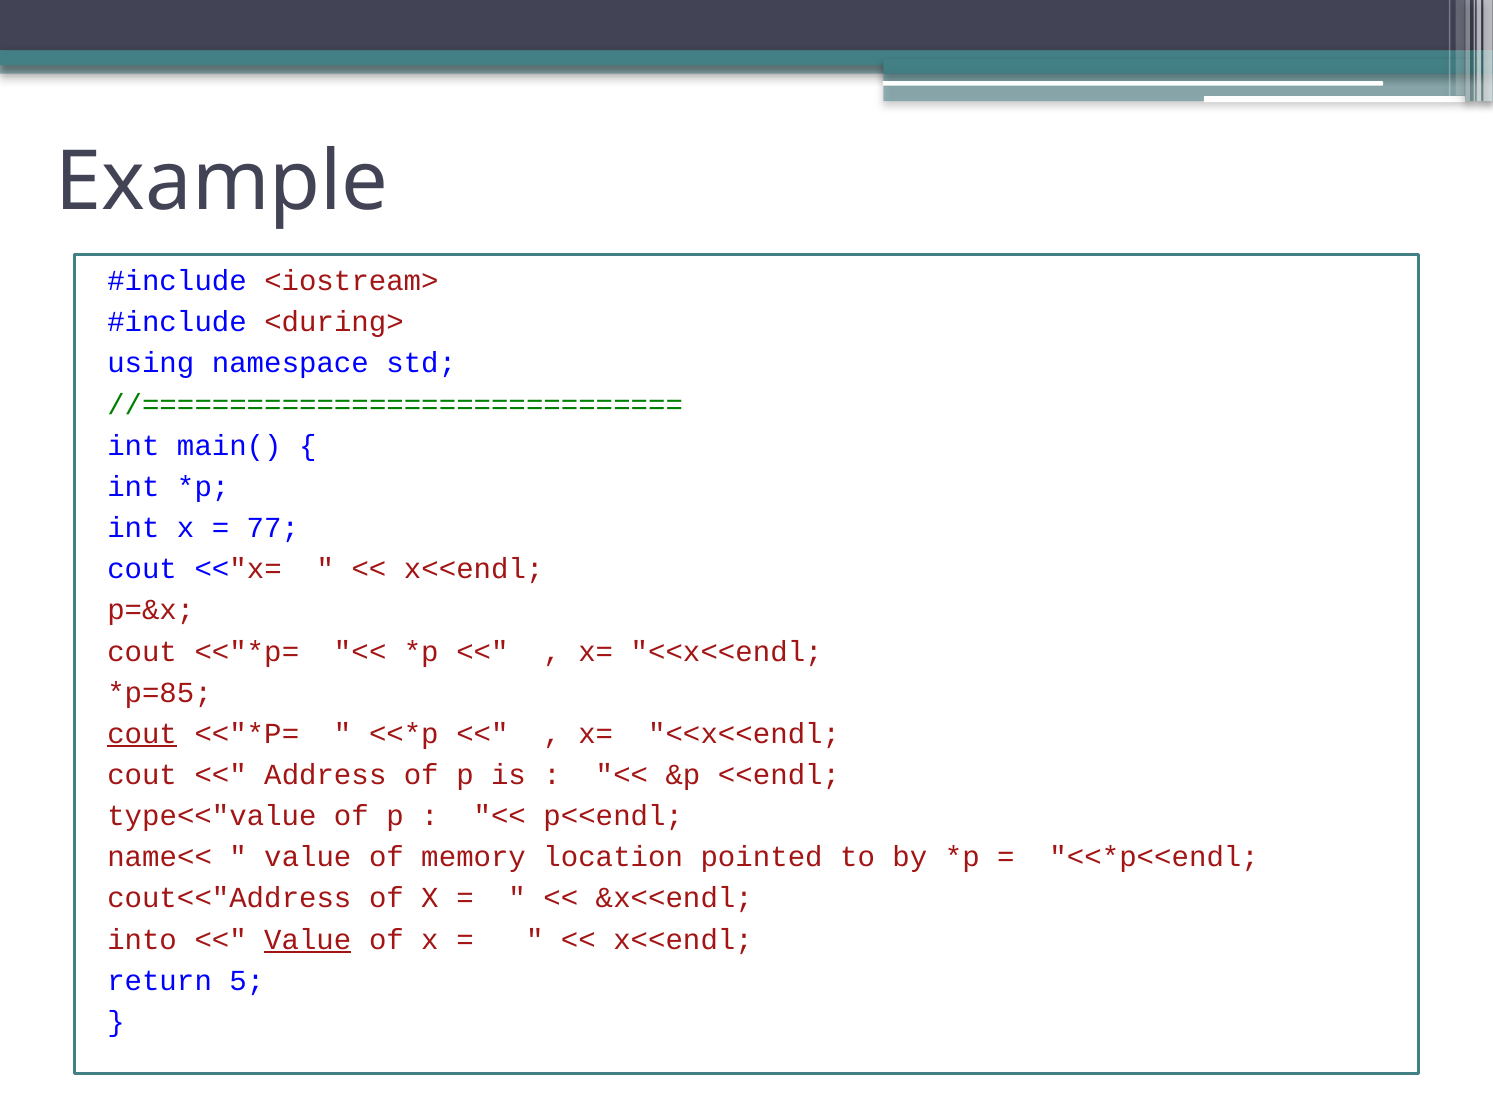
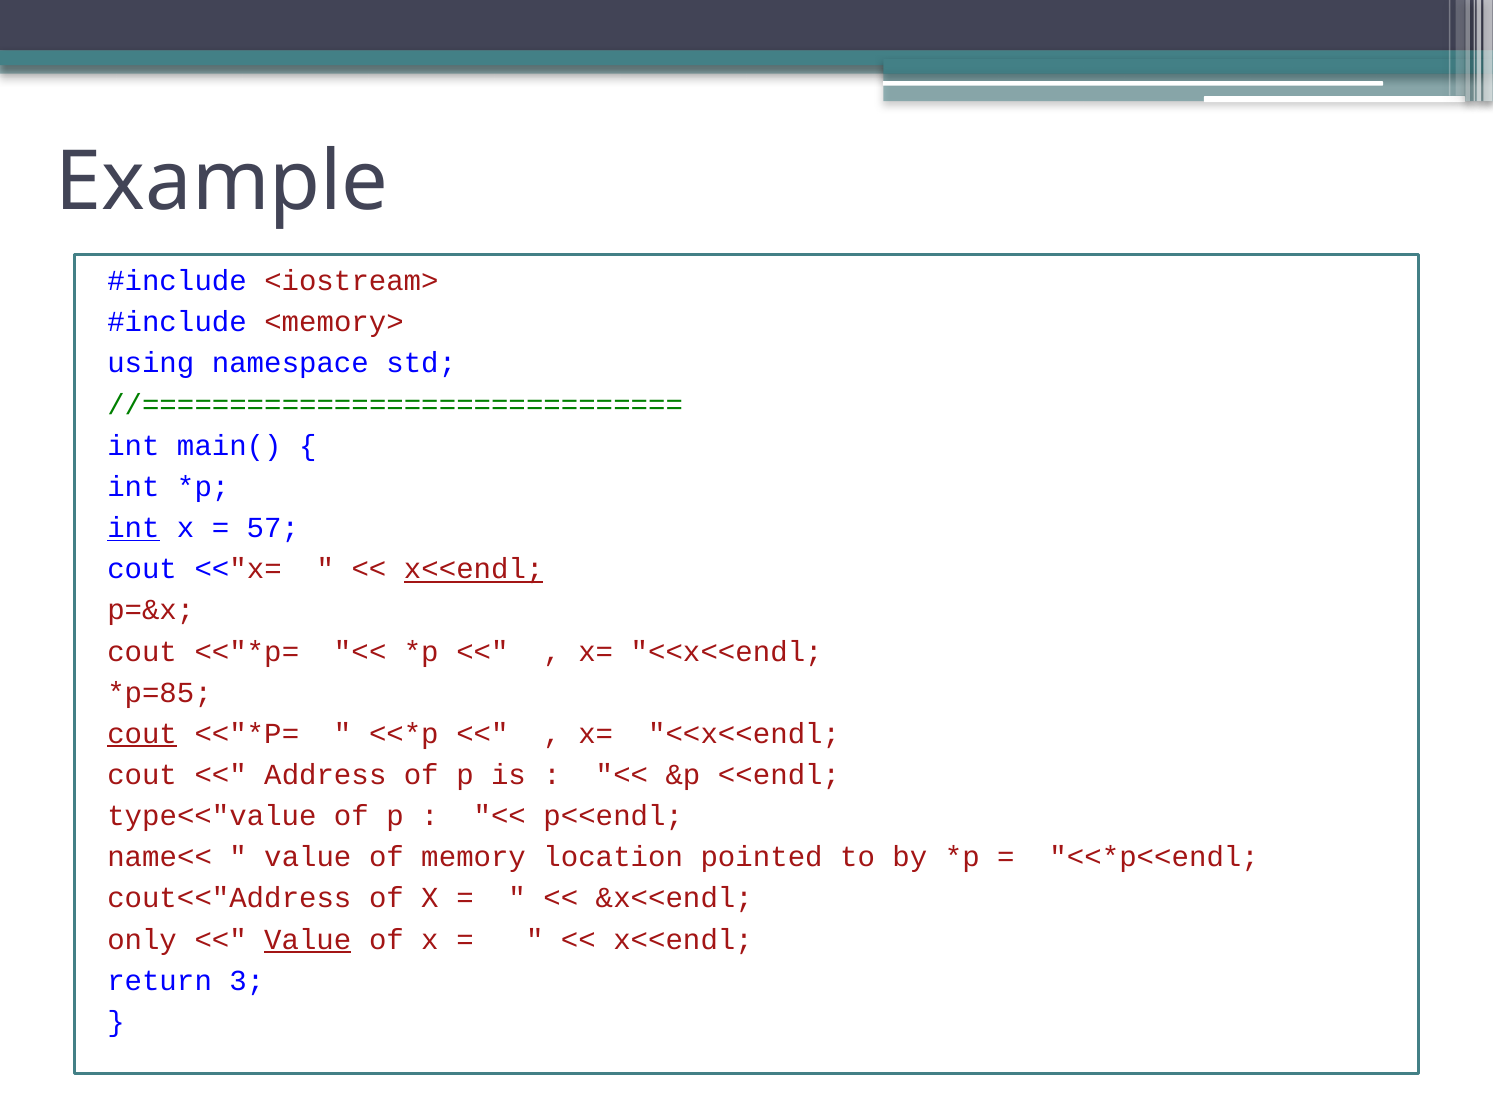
<during>: <during> -> <memory>
int at (133, 528) underline: none -> present
77: 77 -> 57
x<<endl at (474, 569) underline: none -> present
into: into -> only
5: 5 -> 3
